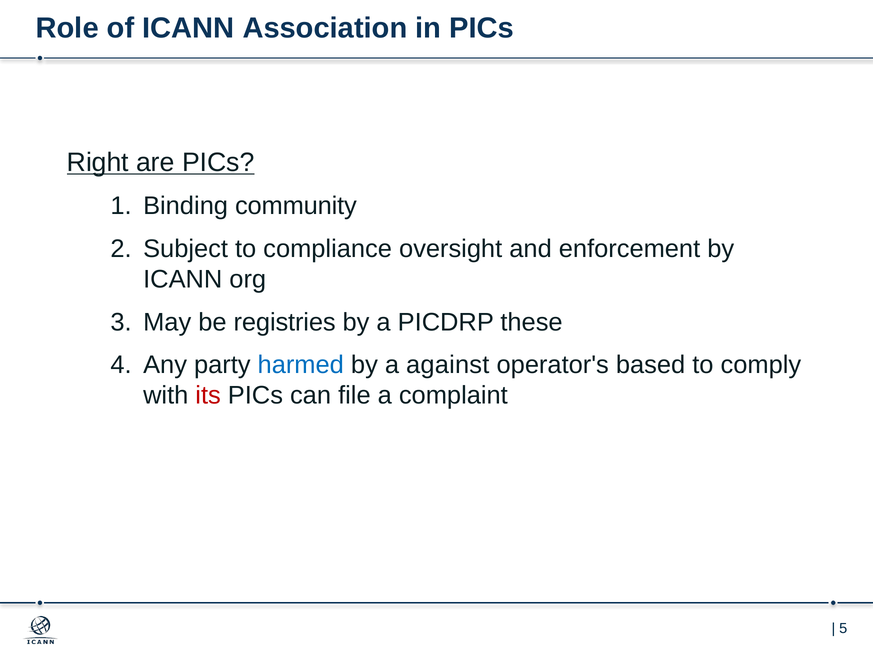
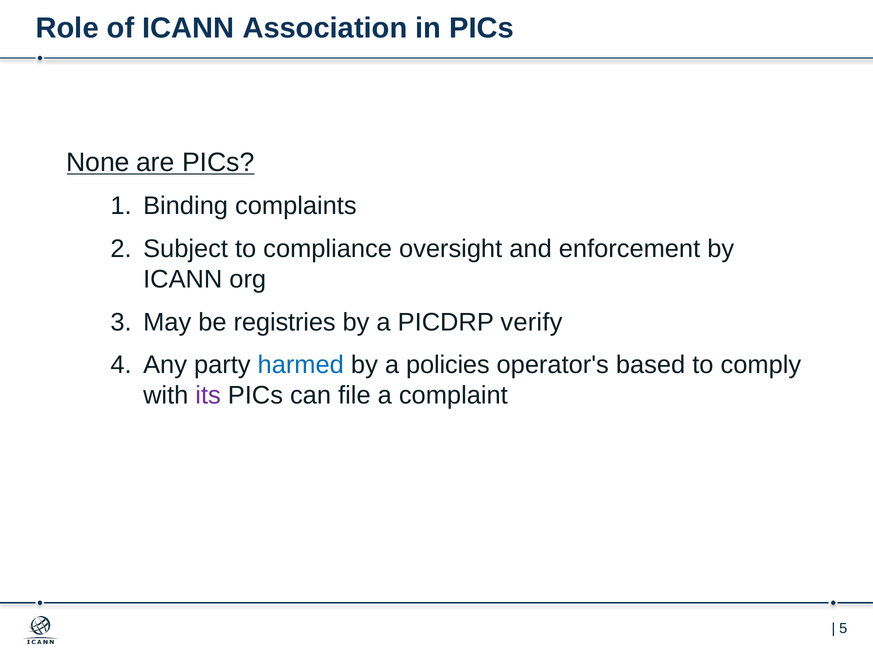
Right: Right -> None
community: community -> complaints
these: these -> verify
against: against -> policies
its colour: red -> purple
